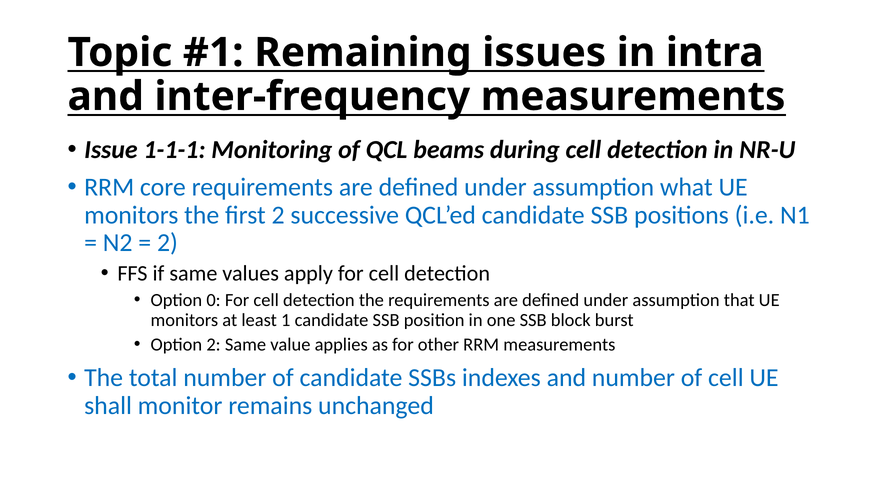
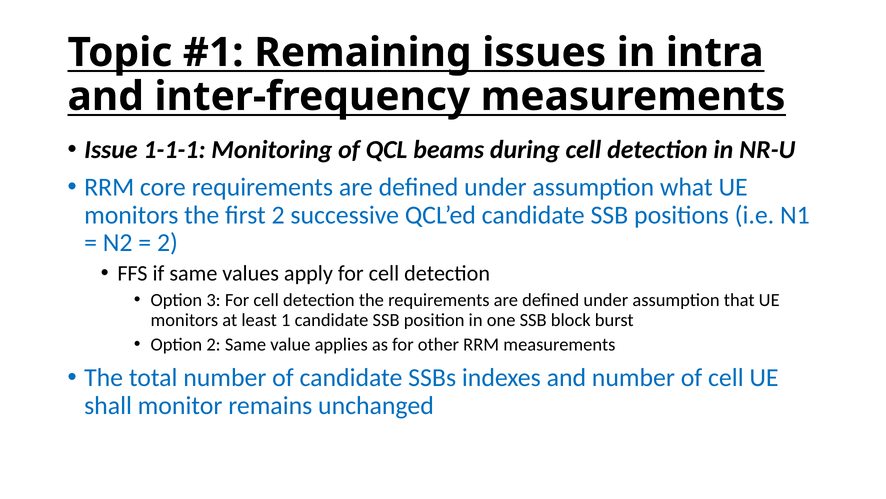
0: 0 -> 3
